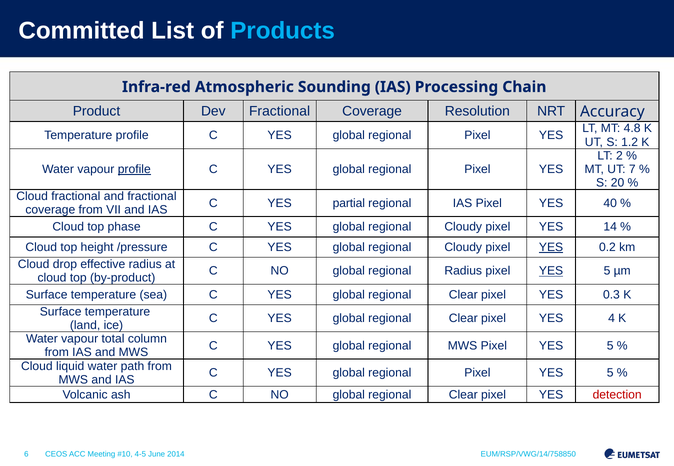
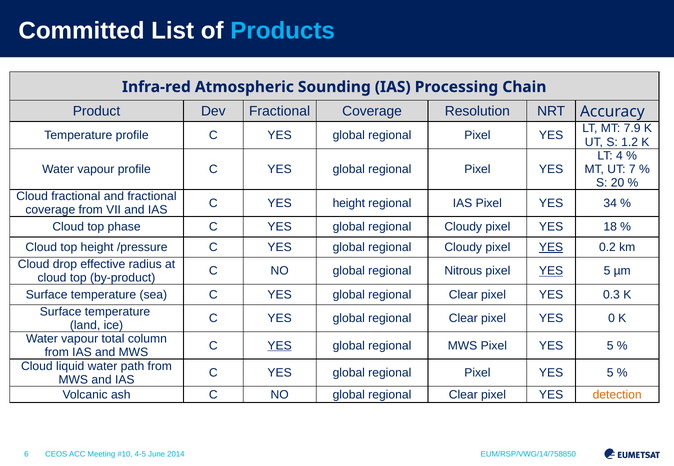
4.8: 4.8 -> 7.9
2: 2 -> 4
profile at (134, 169) underline: present -> none
YES partial: partial -> height
40: 40 -> 34
14: 14 -> 18
regional Radius: Radius -> Nitrous
4: 4 -> 0
YES at (280, 346) underline: none -> present
detection colour: red -> orange
